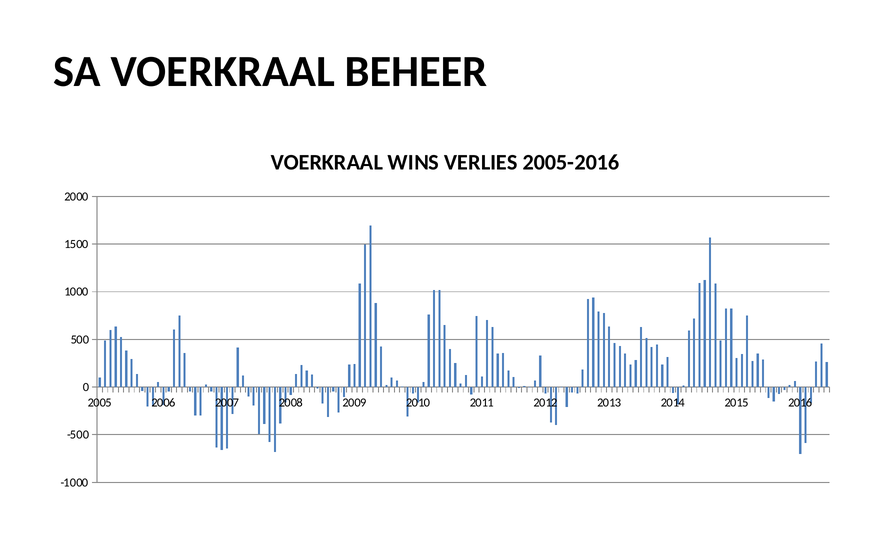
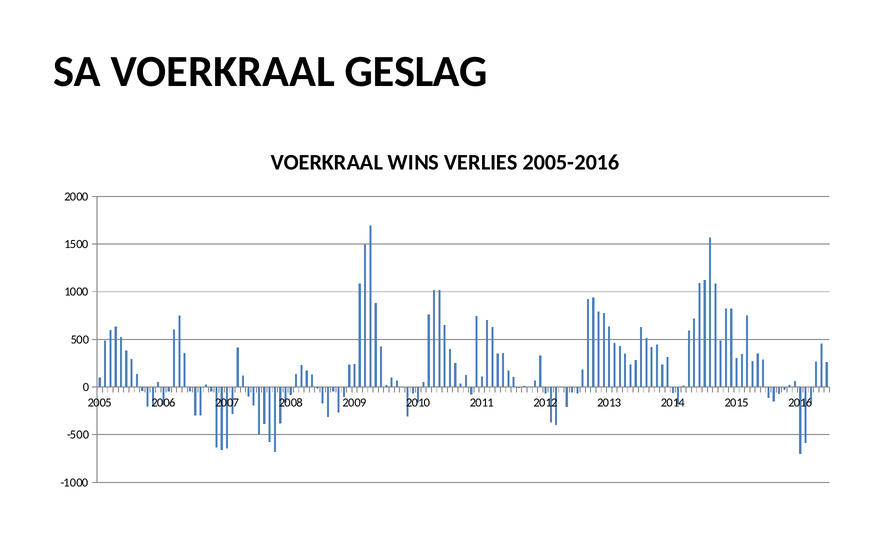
BEHEER: BEHEER -> GESLAG
